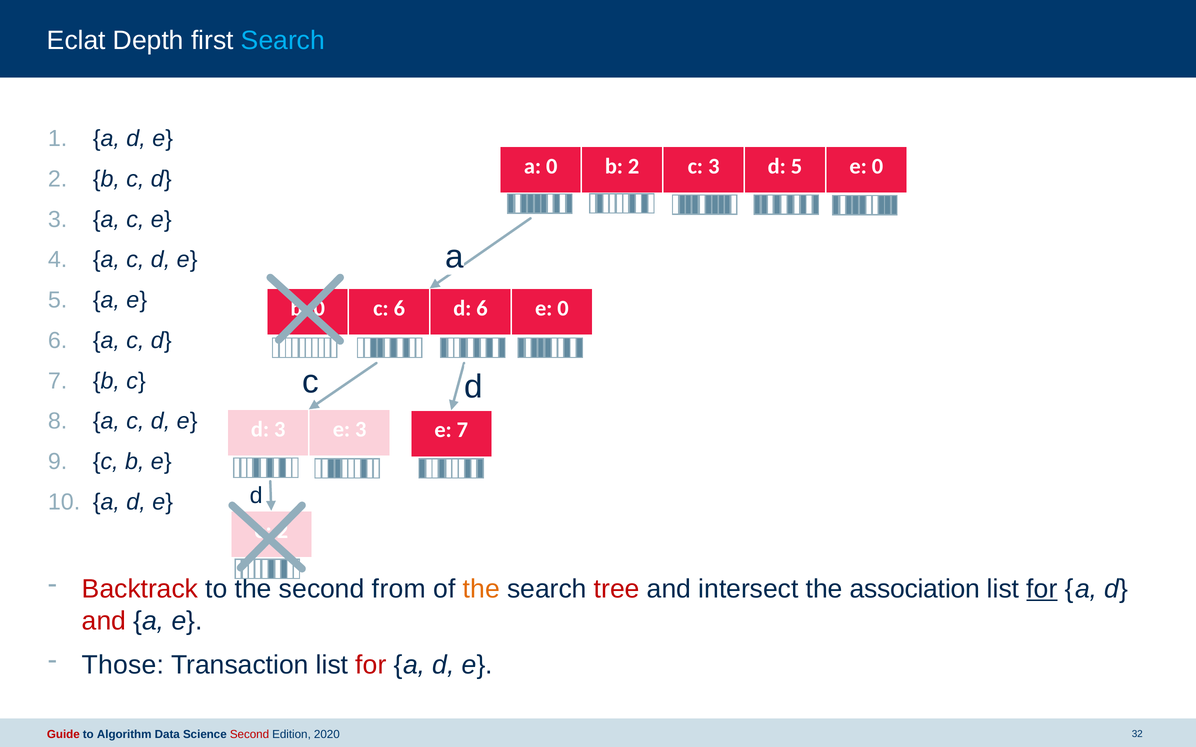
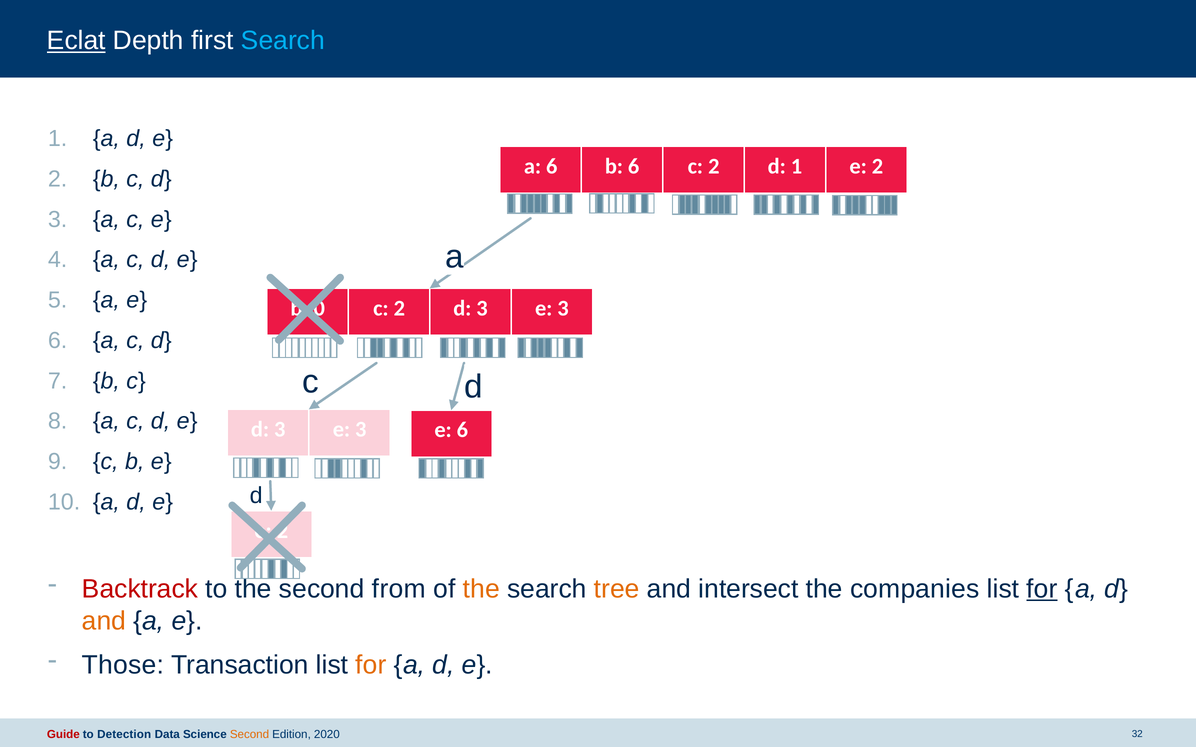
Eclat underline: none -> present
a 0: 0 -> 6
b 2: 2 -> 6
3 at (714, 166): 3 -> 2
d 5: 5 -> 1
0 at (877, 166): 0 -> 2
6 at (399, 309): 6 -> 2
6 at (482, 309): 6 -> 3
0 at (563, 309): 0 -> 3
7 at (462, 430): 7 -> 6
tree colour: red -> orange
association: association -> companies
and at (104, 621) colour: red -> orange
for at (371, 666) colour: red -> orange
Algorithm: Algorithm -> Detection
Second at (250, 735) colour: red -> orange
